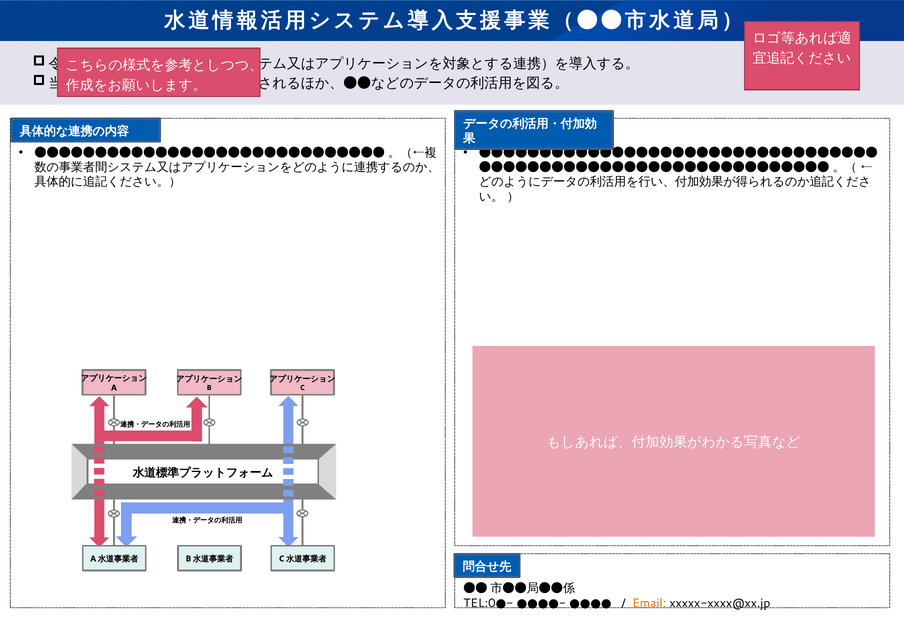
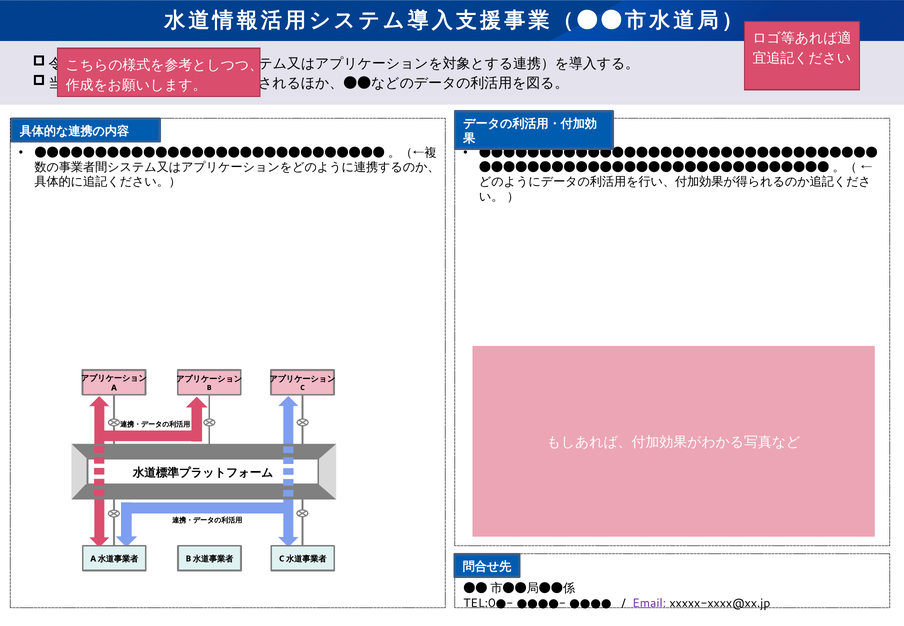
Email colour: orange -> purple
